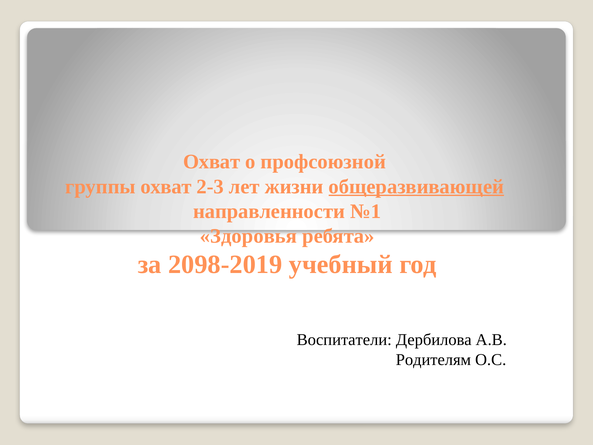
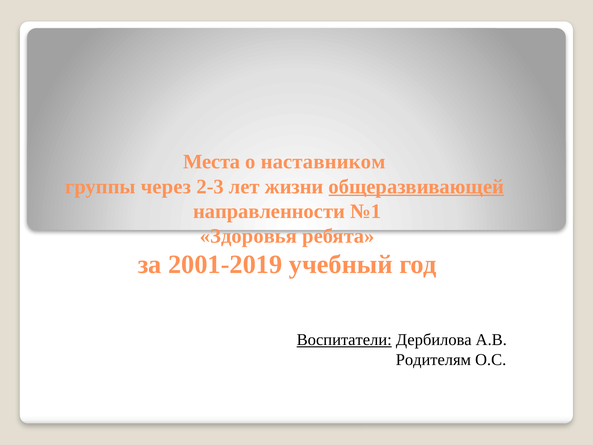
Охват at (212, 162): Охват -> Места
профсоюзной: профсоюзной -> наставником
группы охват: охват -> через
2098-2019: 2098-2019 -> 2001-2019
Воспитатели underline: none -> present
